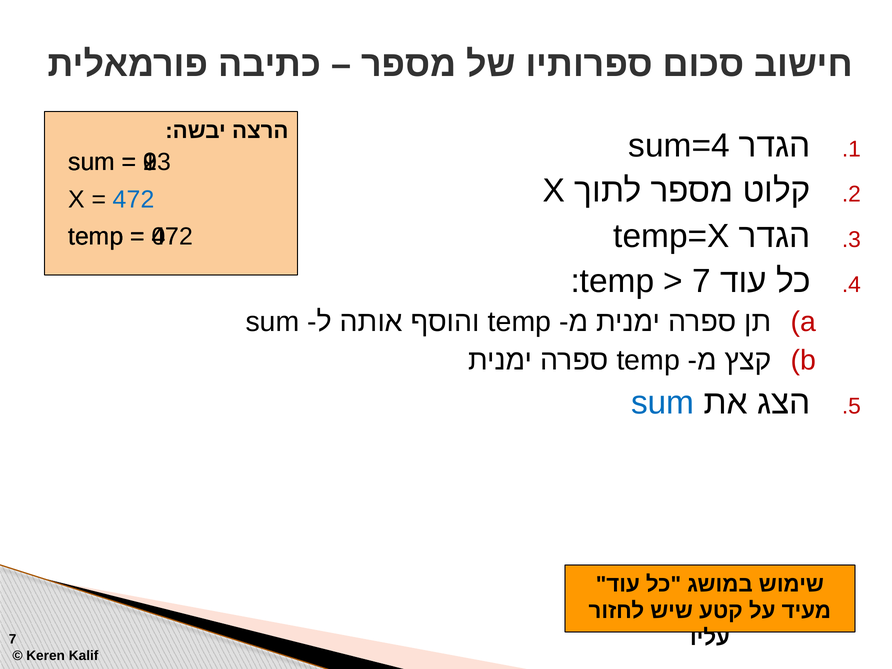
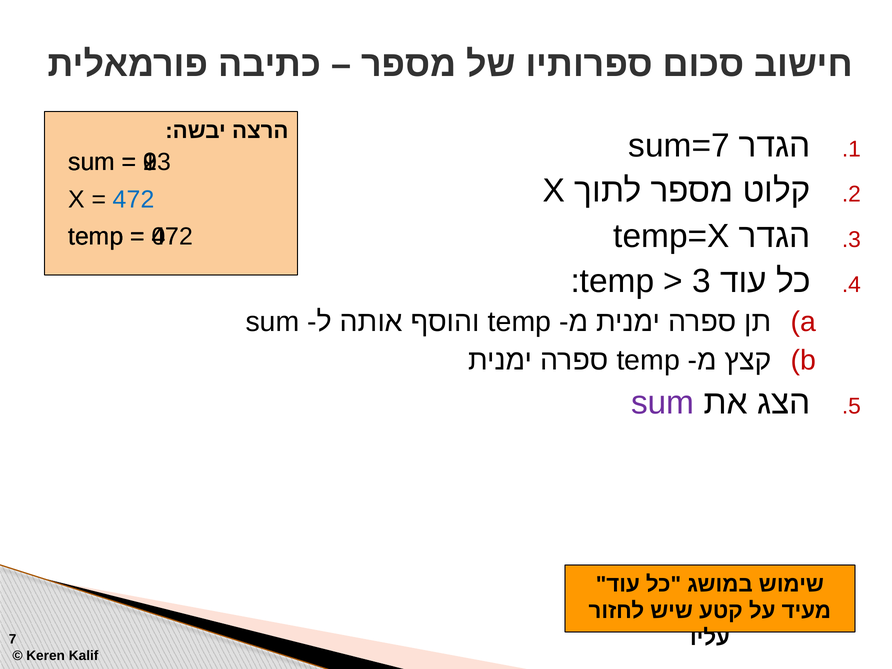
sum=4: sum=4 -> sum=7
7 at (701, 281): 7 -> 3
sum at (663, 403) colour: blue -> purple
